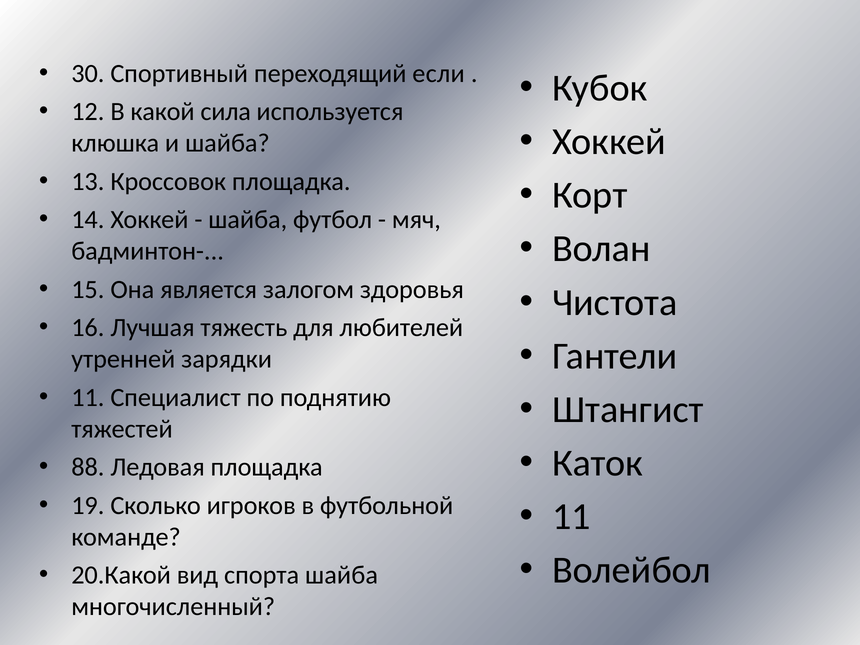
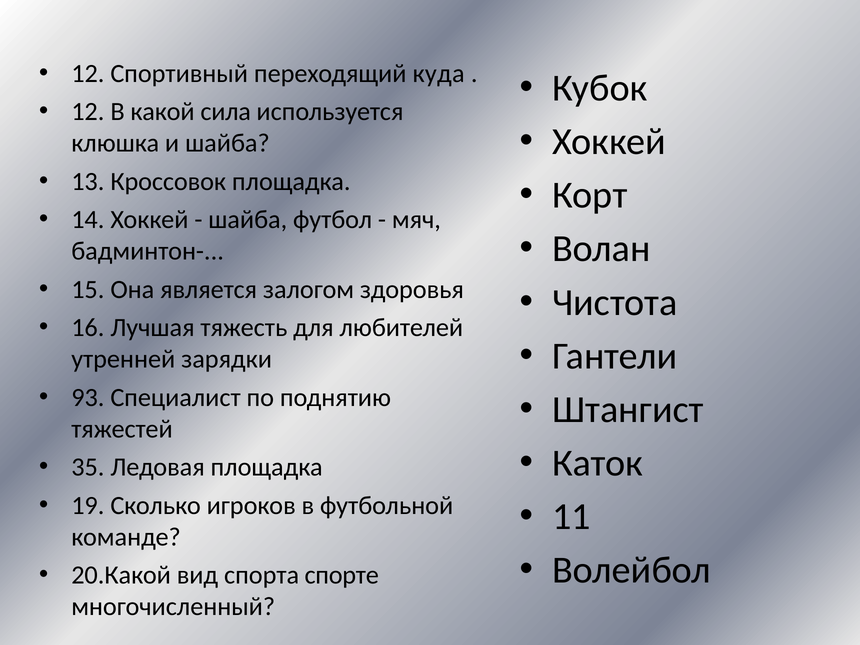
30 at (88, 74): 30 -> 12
если: если -> куда
11 at (88, 397): 11 -> 93
88: 88 -> 35
спорта шайба: шайба -> спорте
